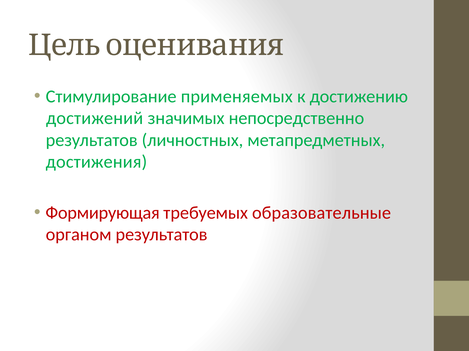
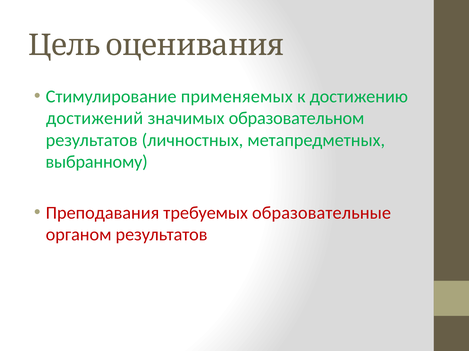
непосредственно: непосредственно -> образовательном
достижения: достижения -> выбранному
Формирующая: Формирующая -> Преподавания
